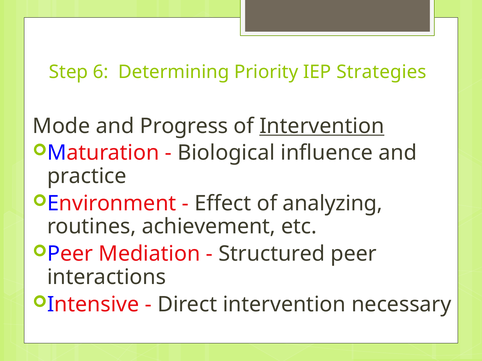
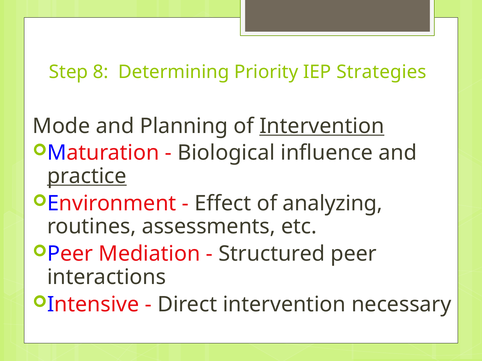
6: 6 -> 8
Progress: Progress -> Planning
practice underline: none -> present
achievement: achievement -> assessments
